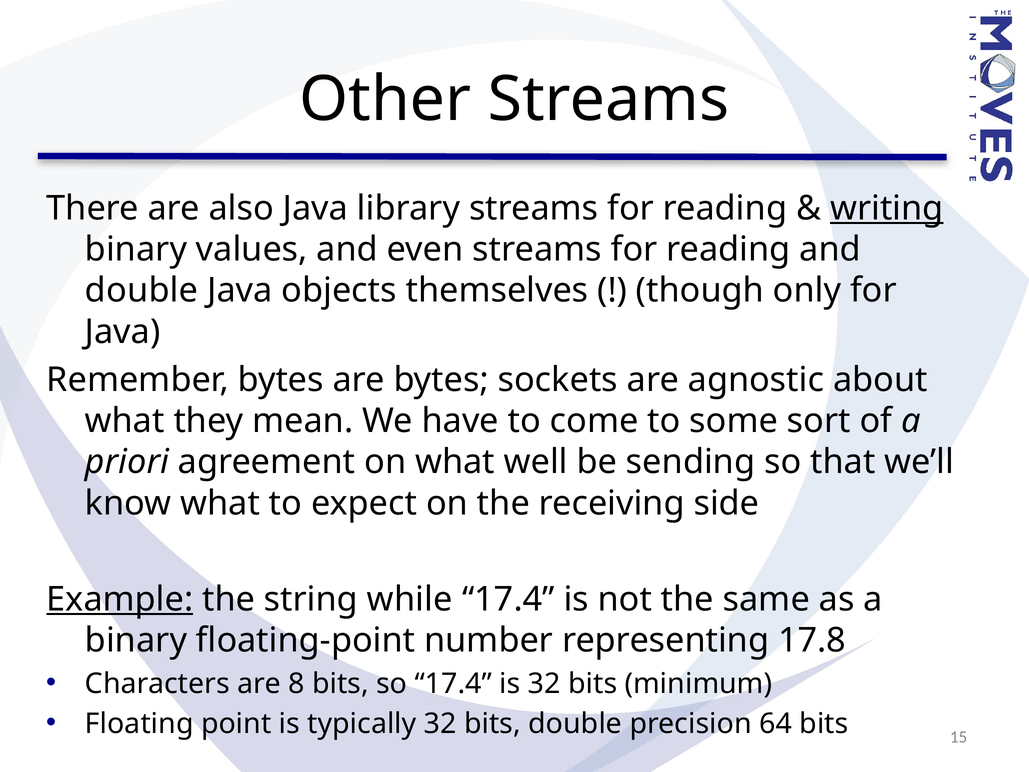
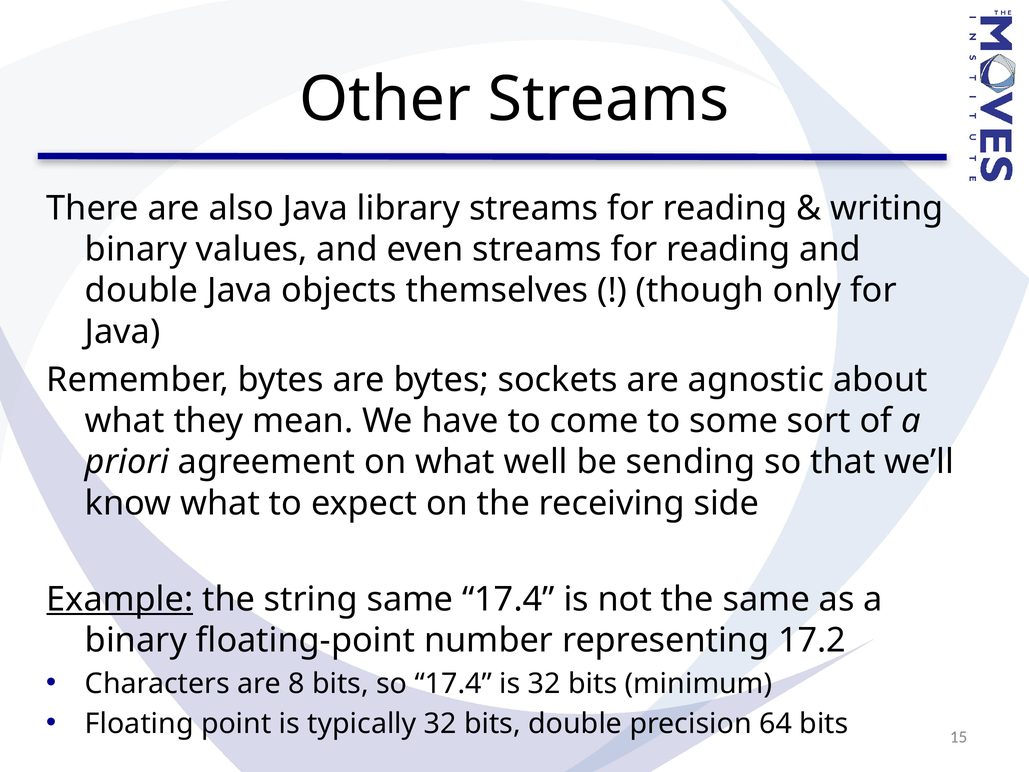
writing underline: present -> none
string while: while -> same
17.8: 17.8 -> 17.2
